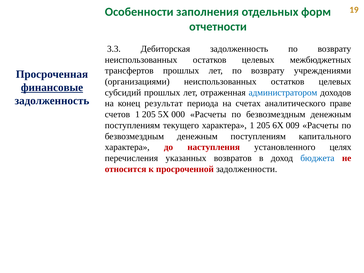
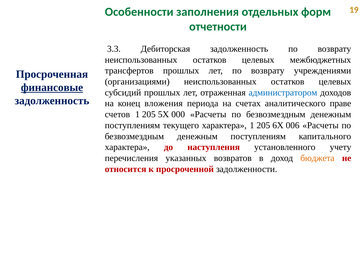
результат: результат -> вложения
009: 009 -> 006
целях: целях -> учету
бюджета colour: blue -> orange
